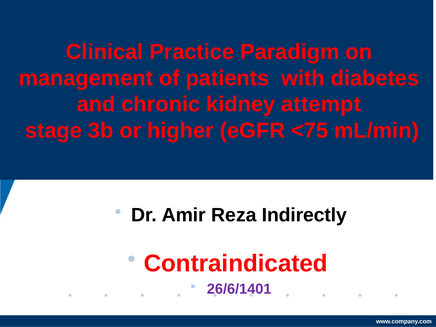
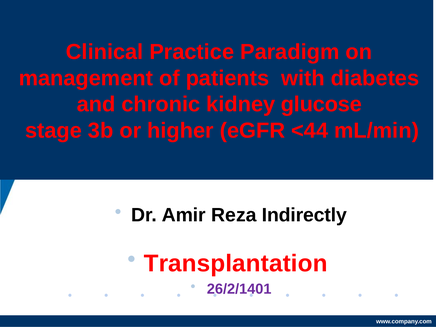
attempt: attempt -> glucose
<75: <75 -> <44
Contraindicated: Contraindicated -> Transplantation
26/6/1401: 26/6/1401 -> 26/2/1401
